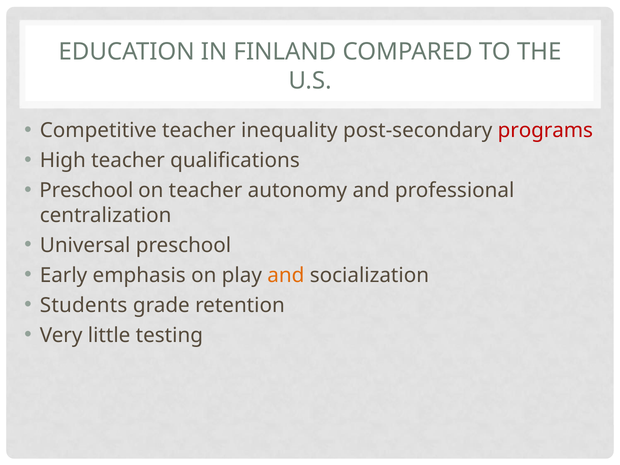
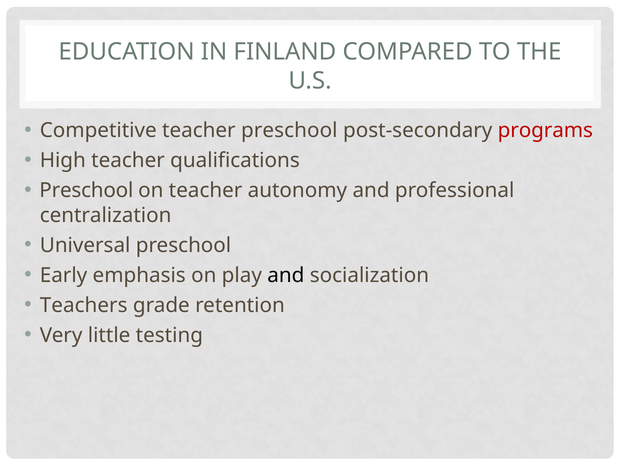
teacher inequality: inequality -> preschool
and at (286, 275) colour: orange -> black
Students: Students -> Teachers
